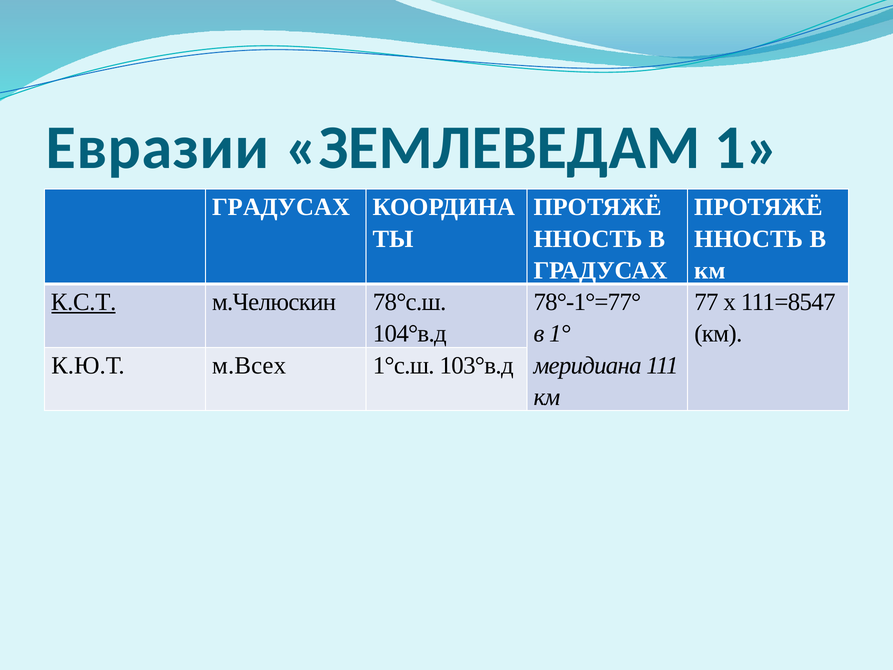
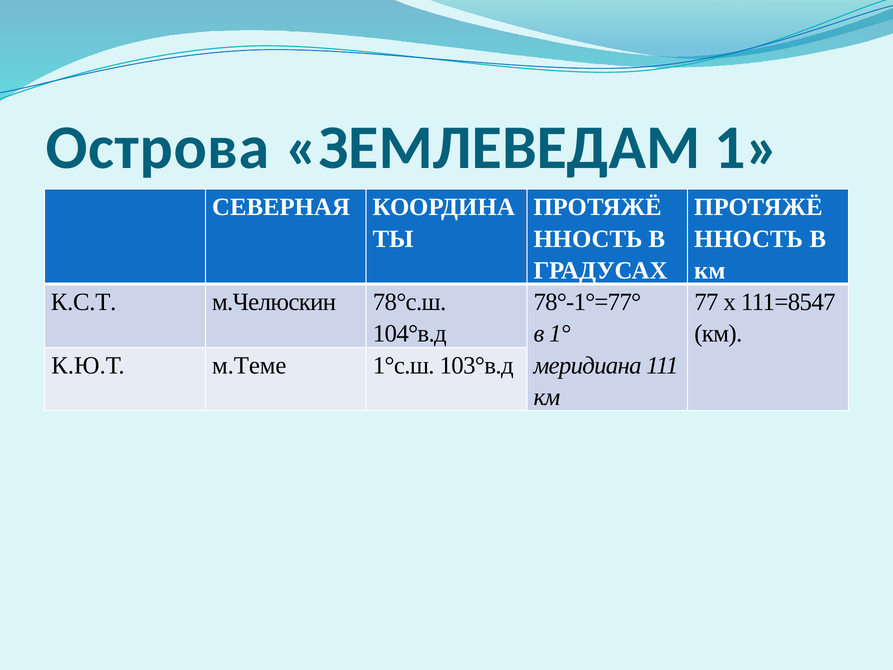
Евразии: Евразии -> Острова
ГРАДУСАХ at (281, 207): ГРАДУСАХ -> СЕВЕРНАЯ
К.С.Т underline: present -> none
м.Всех: м.Всех -> м.Теме
